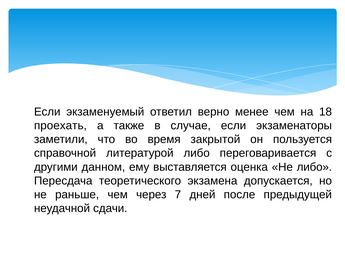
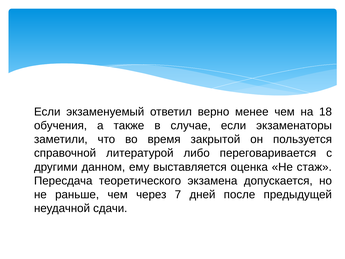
проехать: проехать -> обучения
Не либо: либо -> стаж
